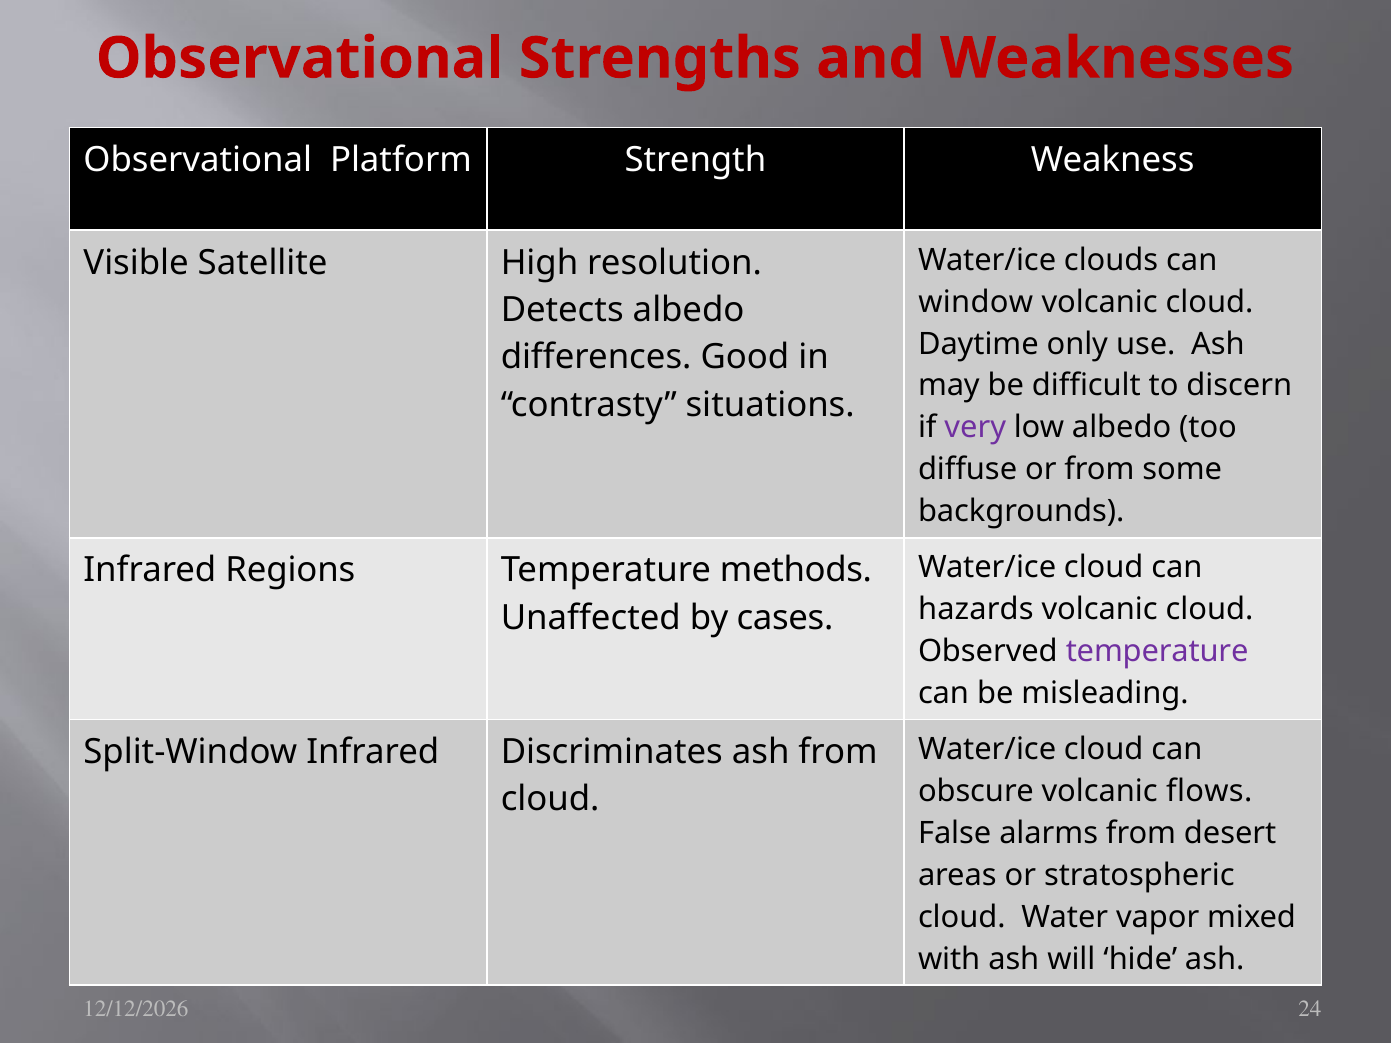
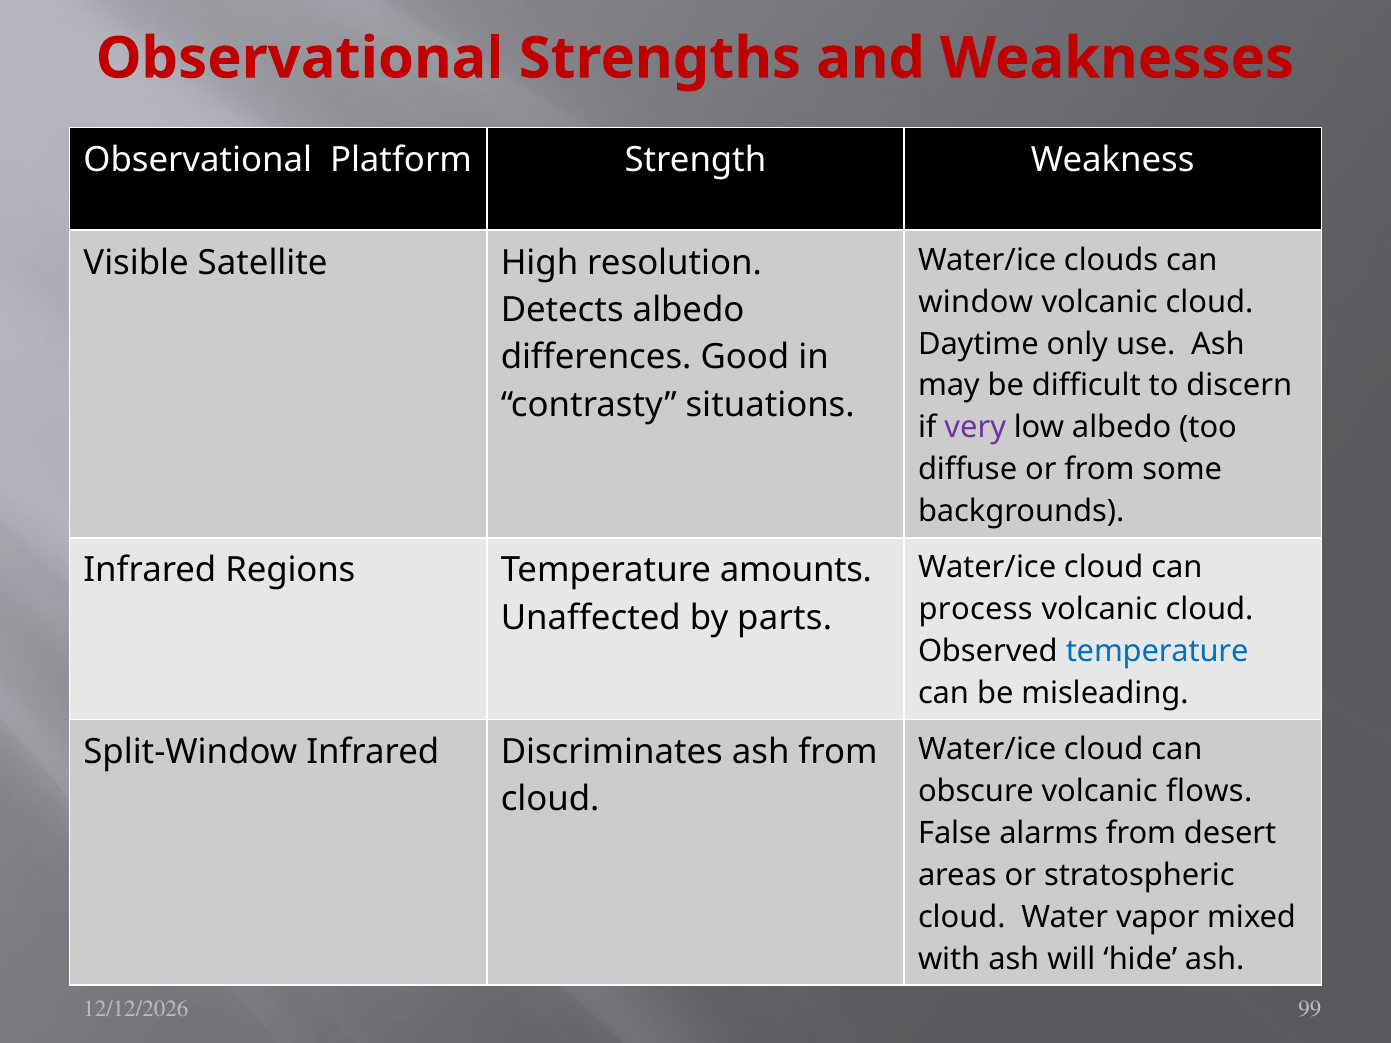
methods: methods -> amounts
hazards: hazards -> process
cases: cases -> parts
temperature at (1157, 652) colour: purple -> blue
24: 24 -> 99
